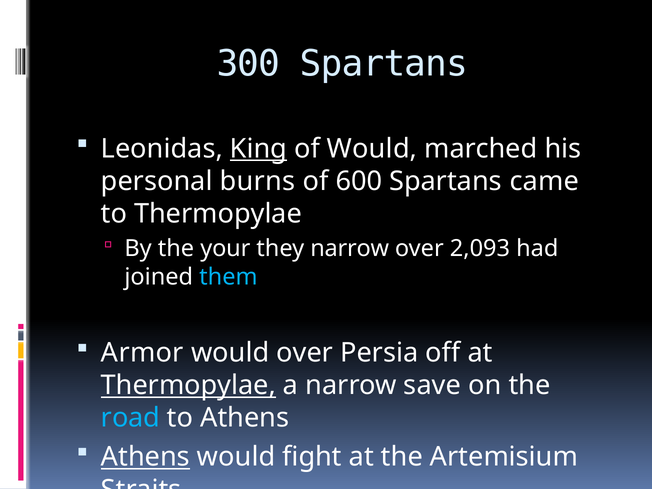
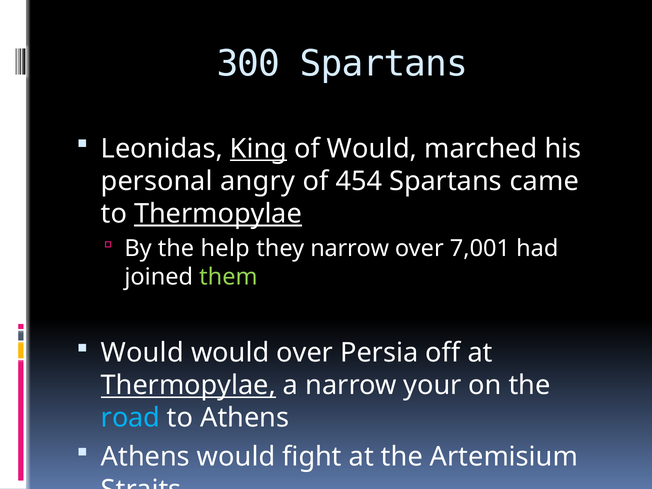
burns: burns -> angry
600: 600 -> 454
Thermopylae at (218, 214) underline: none -> present
your: your -> help
2,093: 2,093 -> 7,001
them colour: light blue -> light green
Armor at (142, 353): Armor -> Would
save: save -> your
Athens at (145, 457) underline: present -> none
